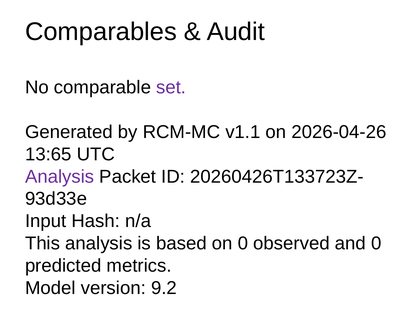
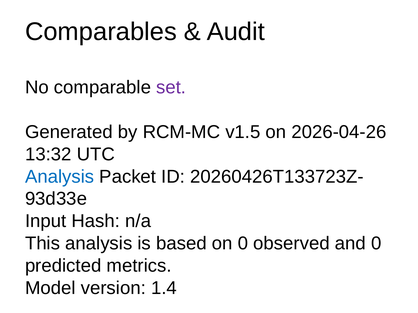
v1.1: v1.1 -> v1.5
13:65: 13:65 -> 13:32
Analysis at (60, 177) colour: purple -> blue
9.2: 9.2 -> 1.4
